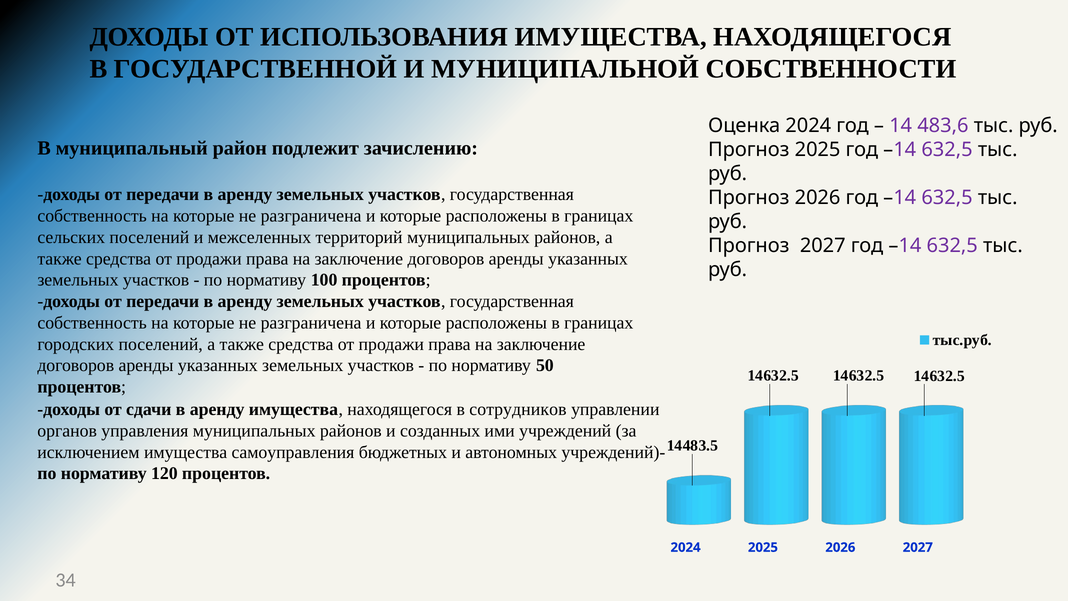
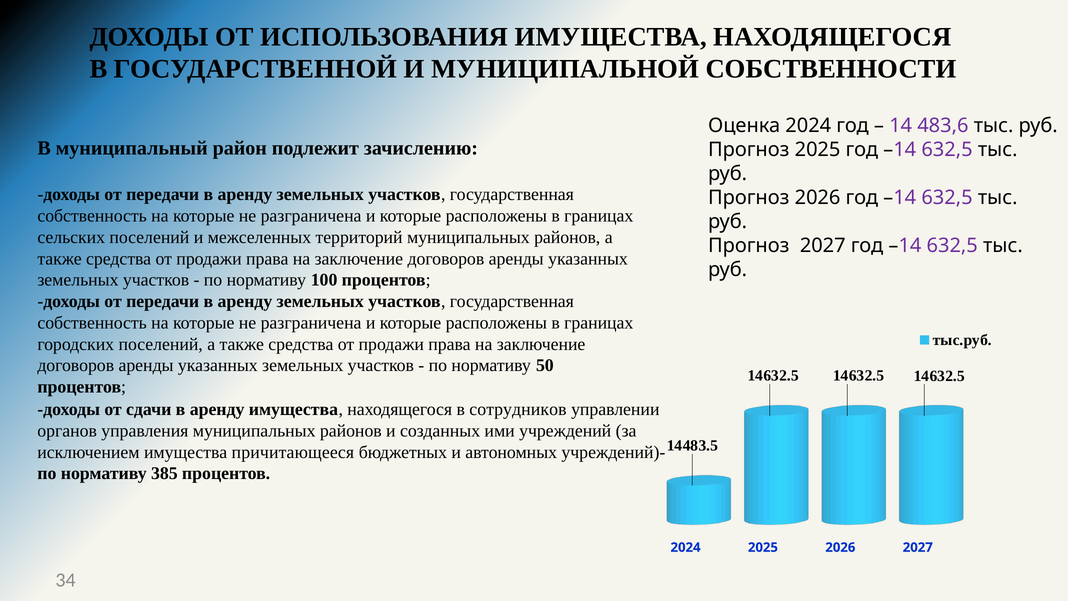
самоуправления: самоуправления -> причитающееся
120: 120 -> 385
